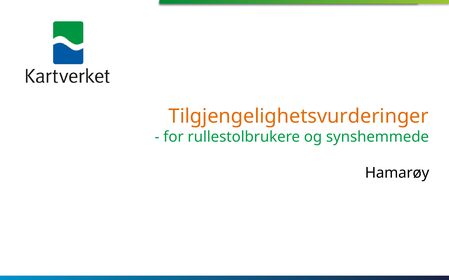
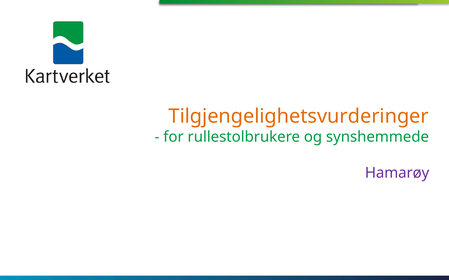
Hamarøy colour: black -> purple
